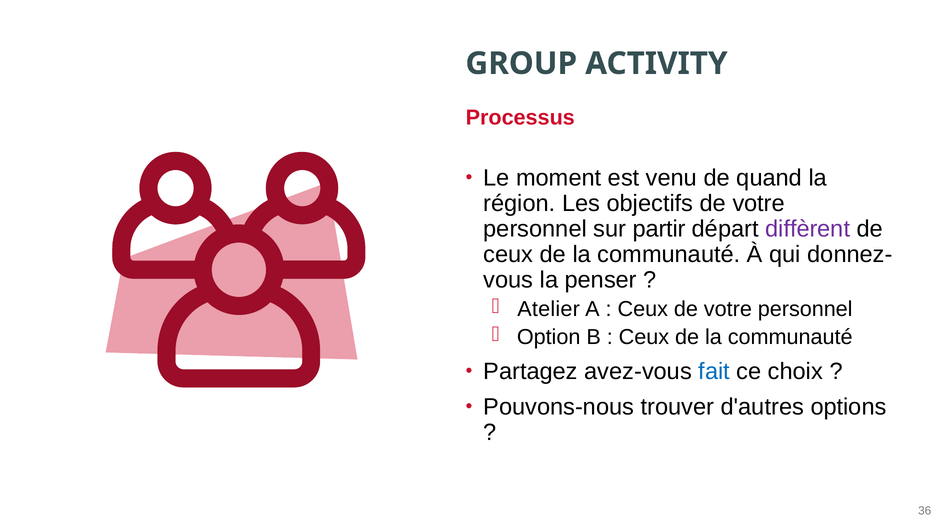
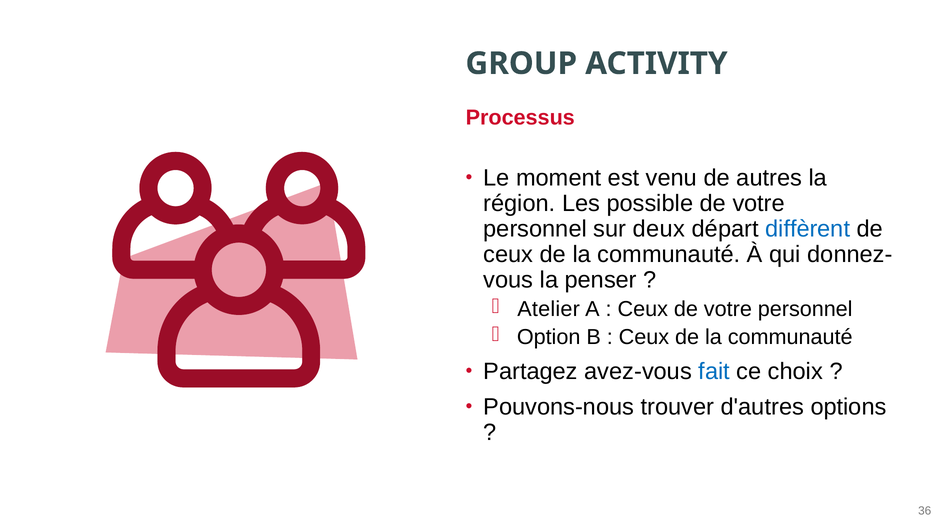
quand: quand -> autres
objectifs: objectifs -> possible
partir: partir -> deux
diffèrent colour: purple -> blue
